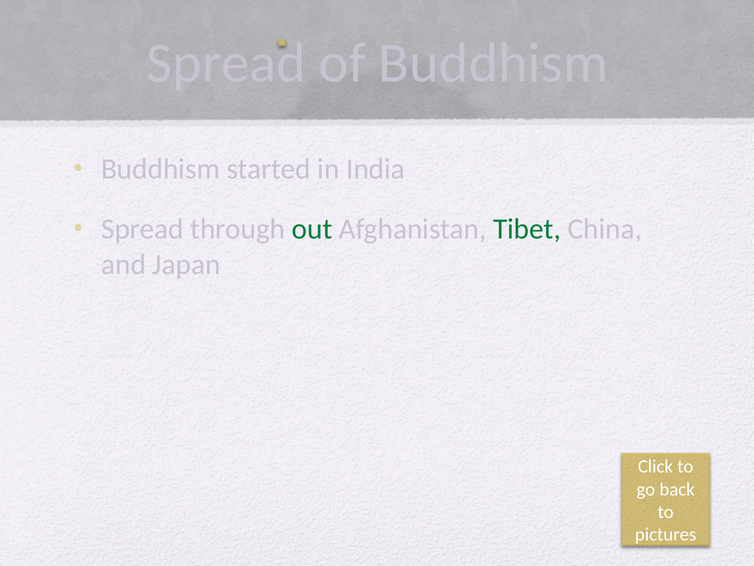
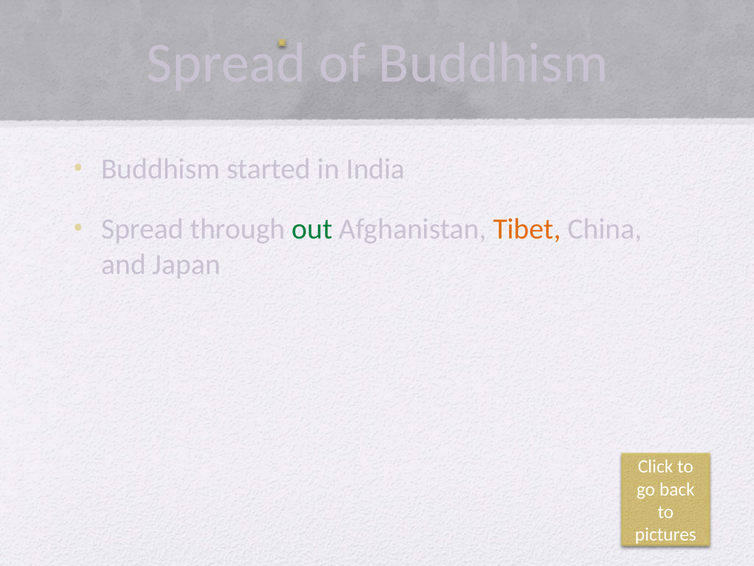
Tibet colour: green -> orange
